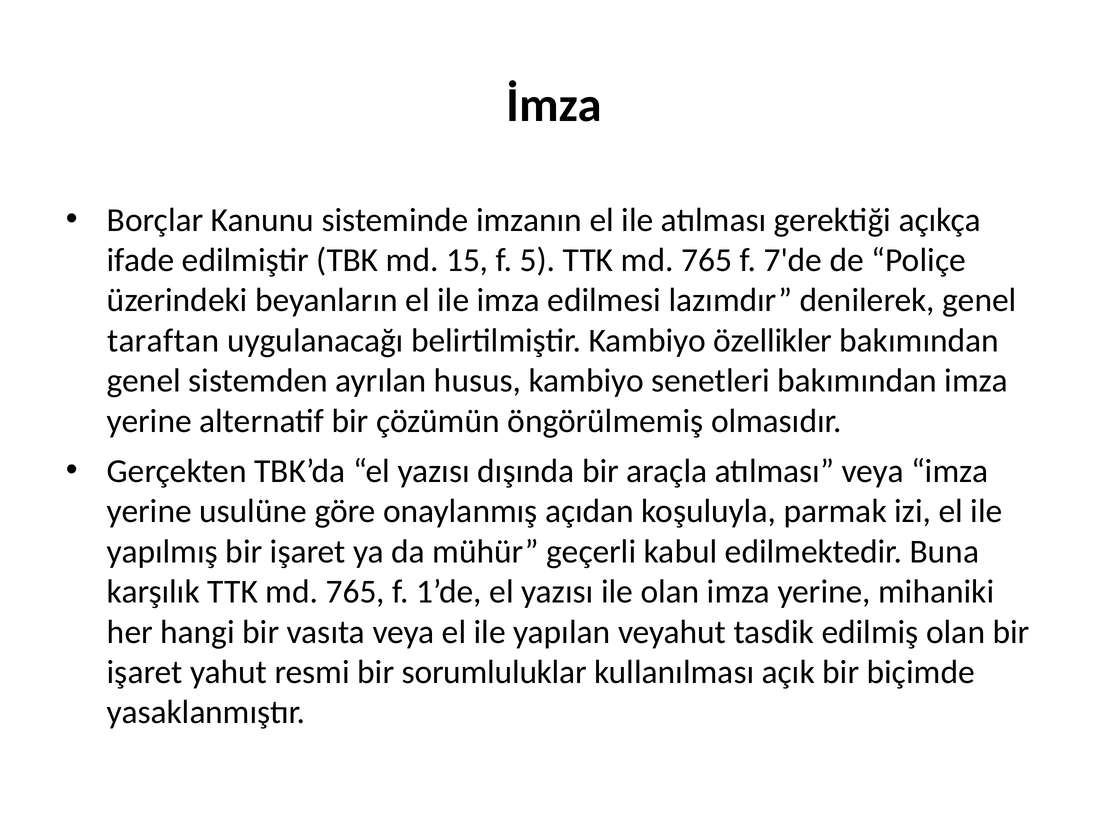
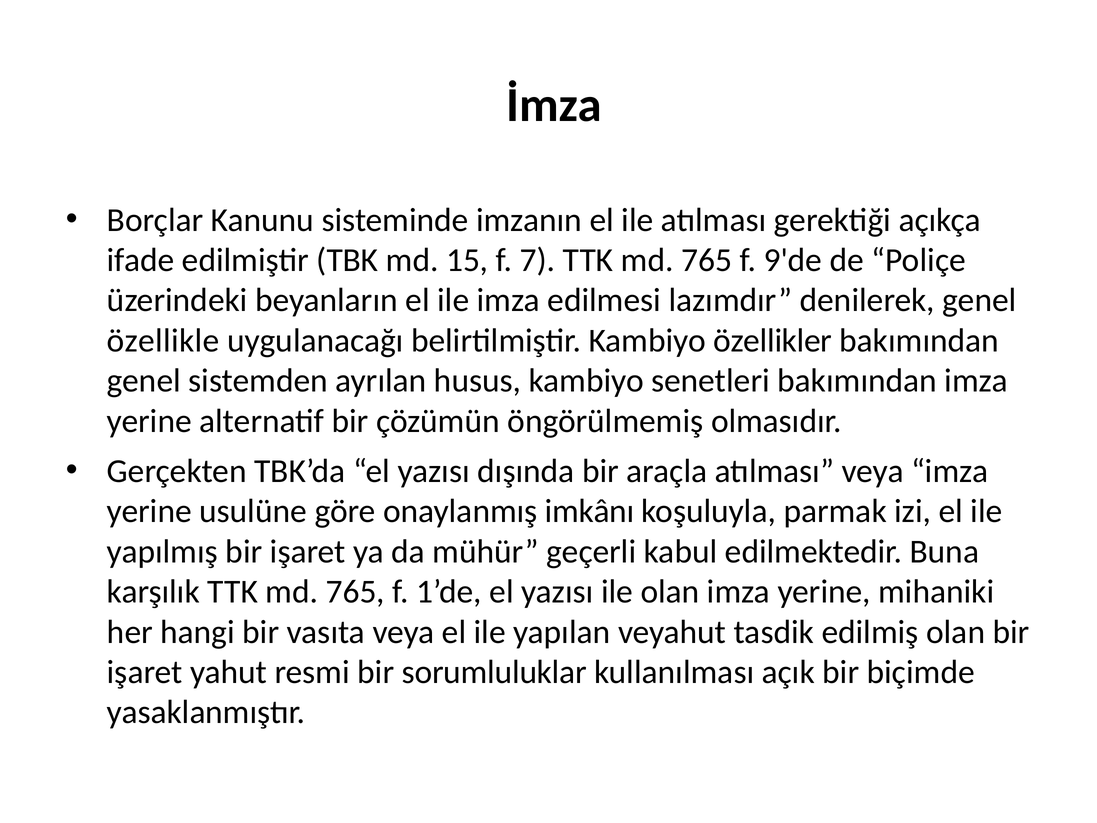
5: 5 -> 7
7'de: 7'de -> 9'de
taraftan: taraftan -> özellikle
açıdan: açıdan -> imkânı
